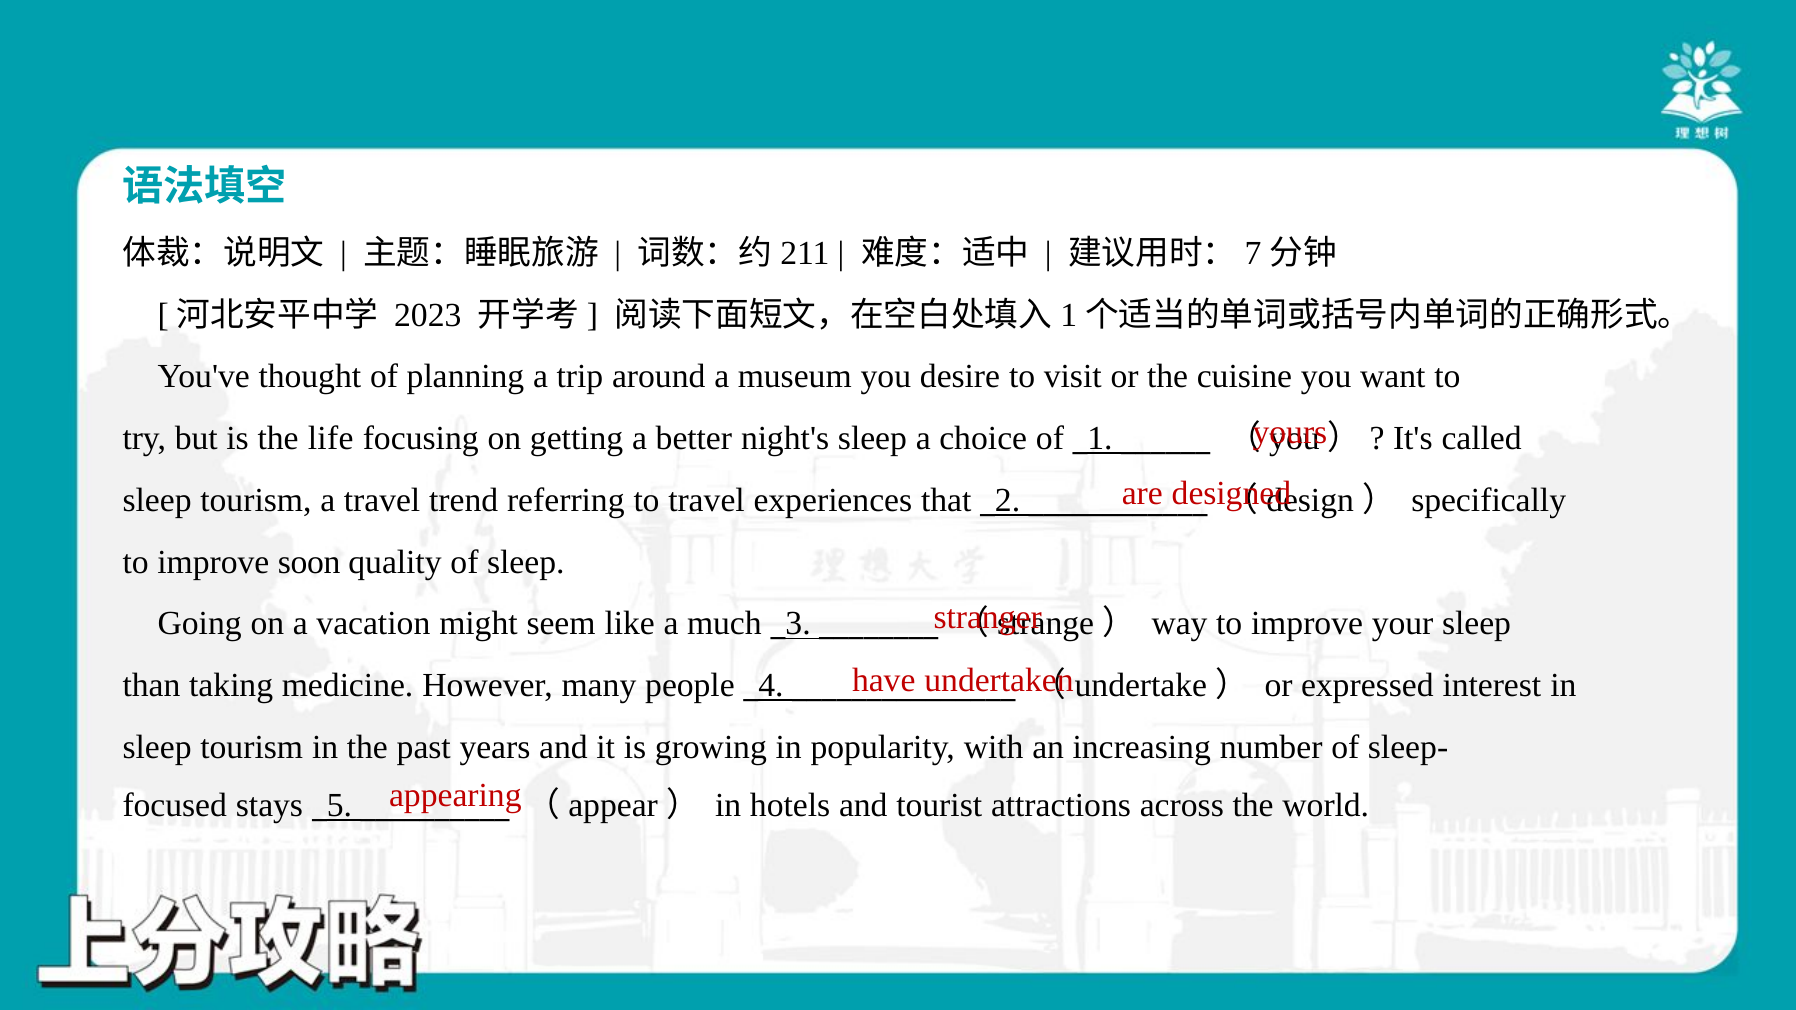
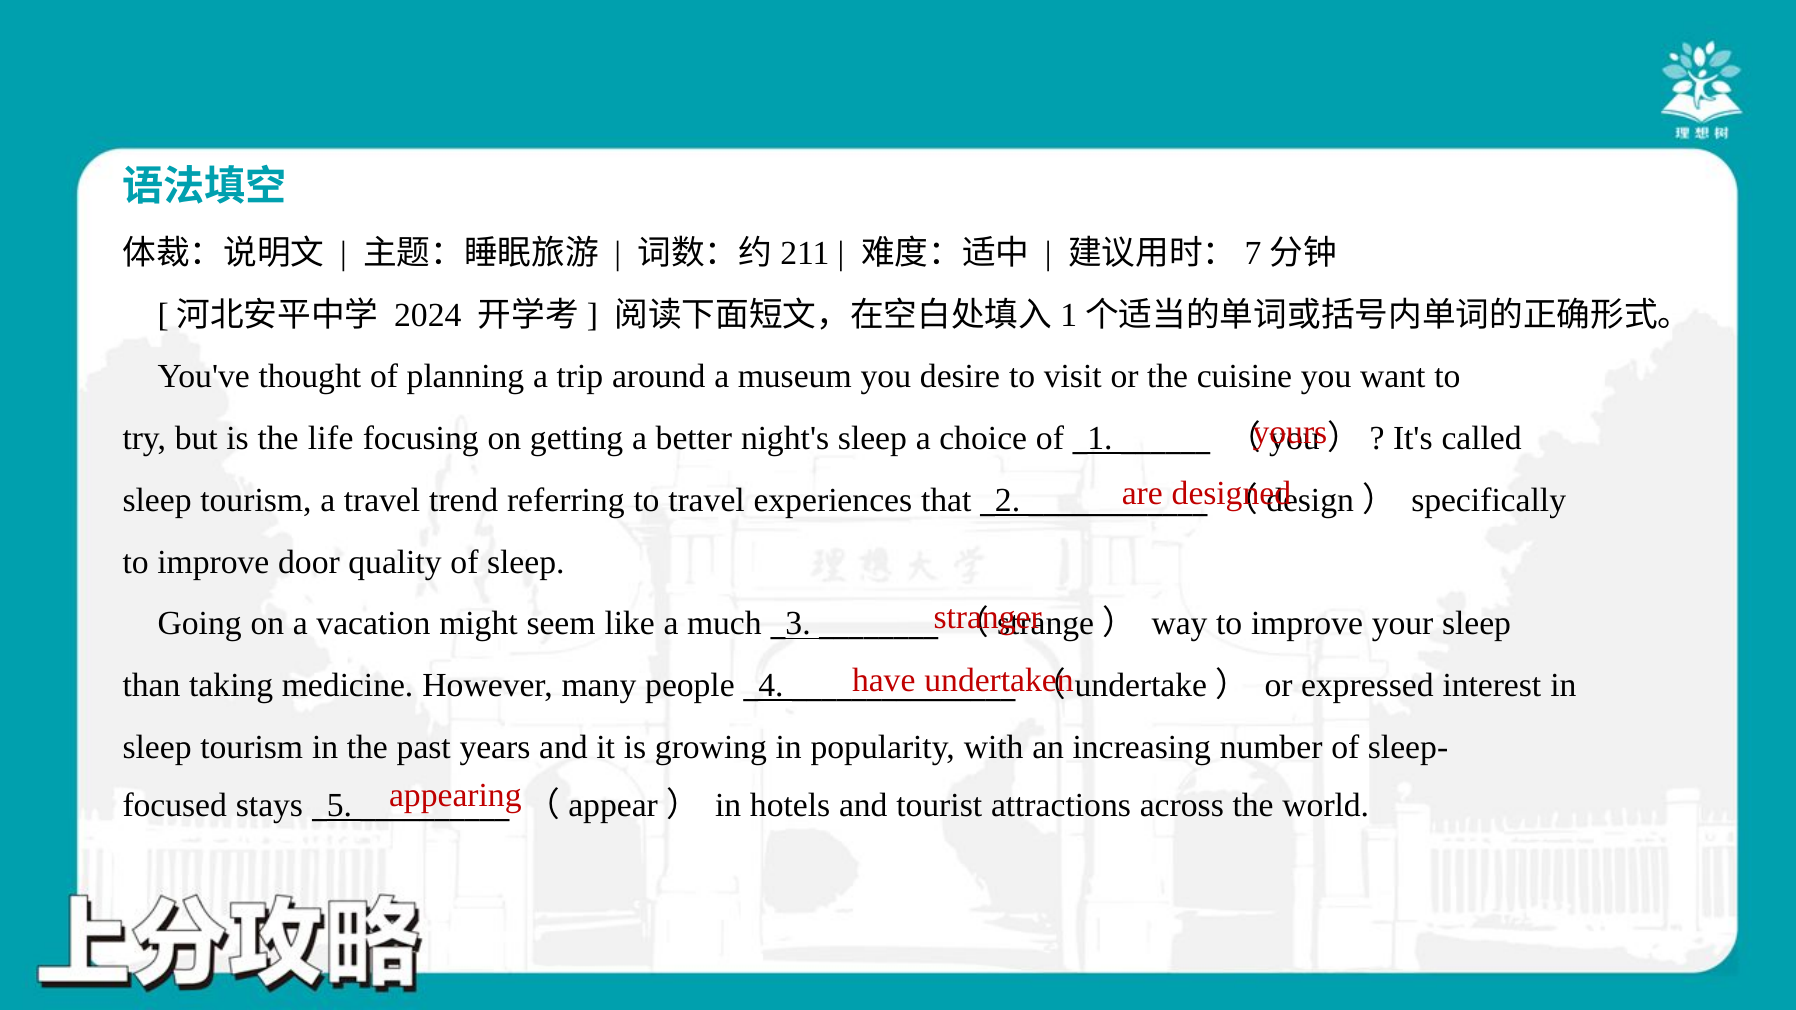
2023: 2023 -> 2024
soon: soon -> door
